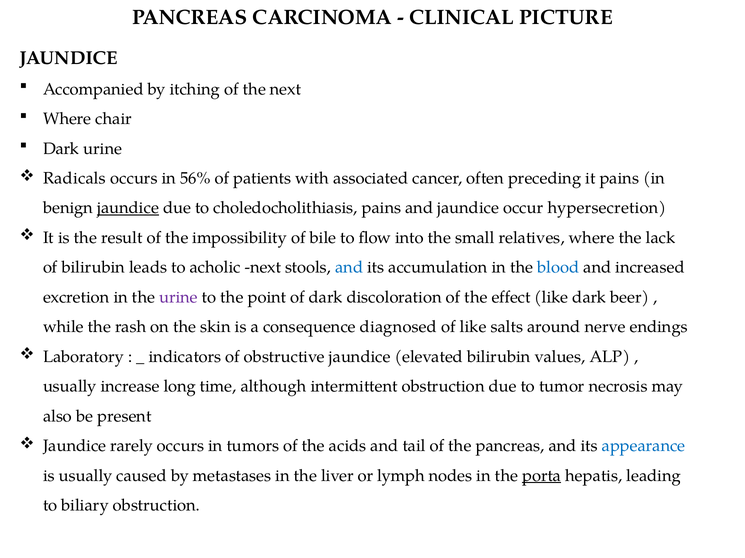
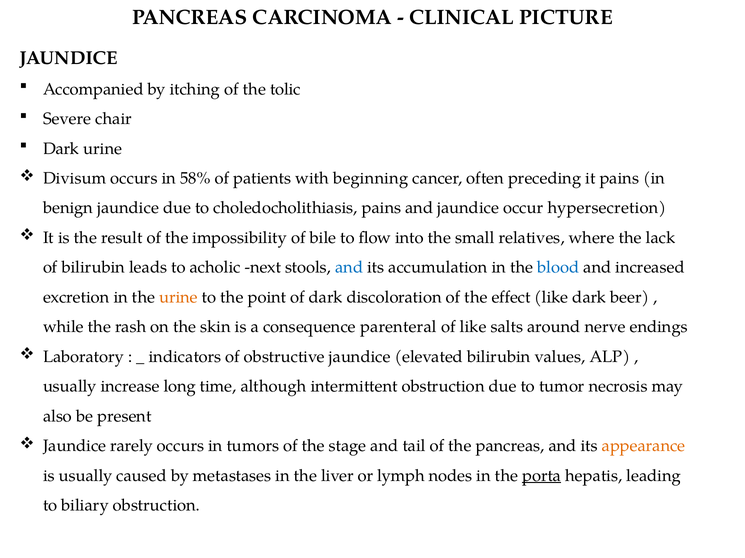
the next: next -> tolic
Where at (67, 119): Where -> Severe
Radicals: Radicals -> Divisum
56%: 56% -> 58%
associated: associated -> beginning
jaundice at (128, 208) underline: present -> none
urine at (179, 298) colour: purple -> orange
diagnosed: diagnosed -> parenteral
acids: acids -> stage
appearance colour: blue -> orange
